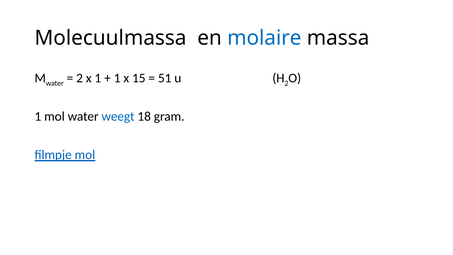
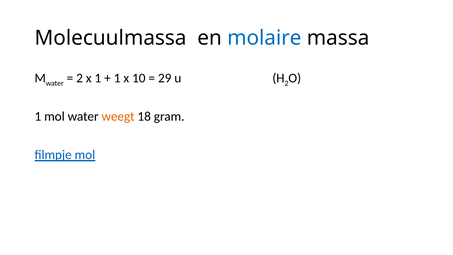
15: 15 -> 10
51: 51 -> 29
weegt colour: blue -> orange
